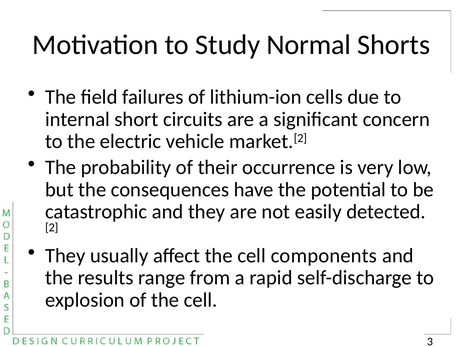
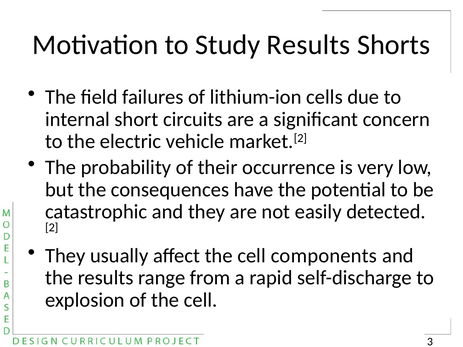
Study Normal: Normal -> Results
